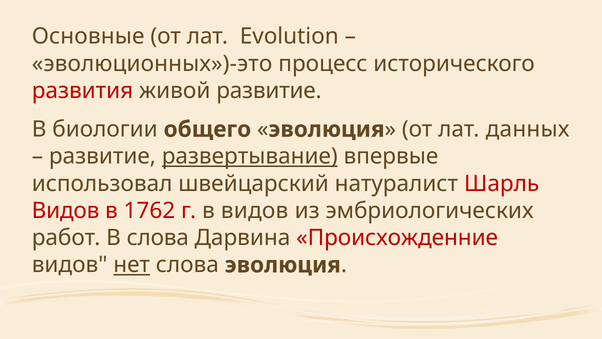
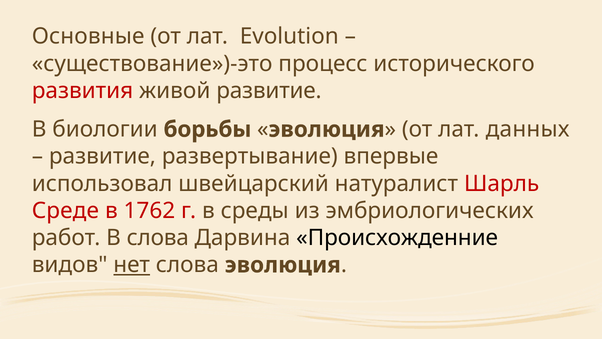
эволюционных»)-это: эволюционных»)-это -> существование»)-это
общего: общего -> борьбы
развертывание underline: present -> none
Видов at (66, 211): Видов -> Среде
в видов: видов -> среды
Происхожденние colour: red -> black
